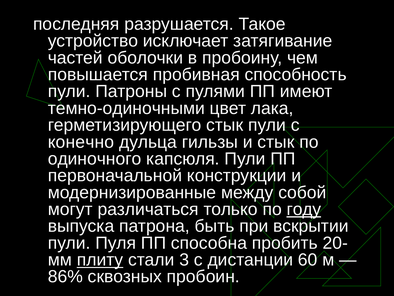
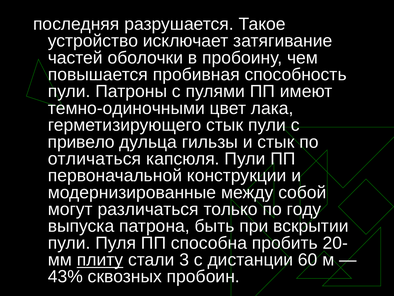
конечно: конечно -> привело
одиночного: одиночного -> отличаться
году underline: present -> none
86%: 86% -> 43%
